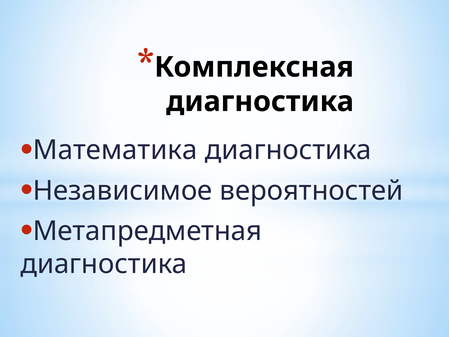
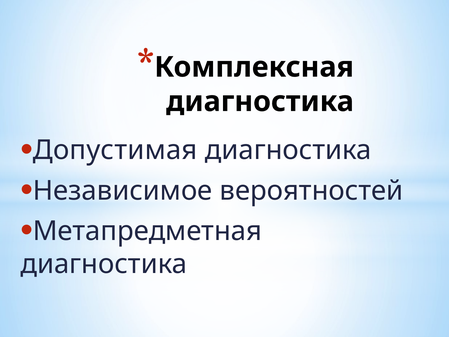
Математика: Математика -> Допустимая
